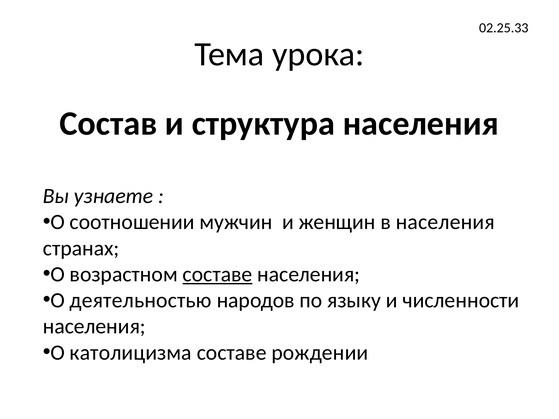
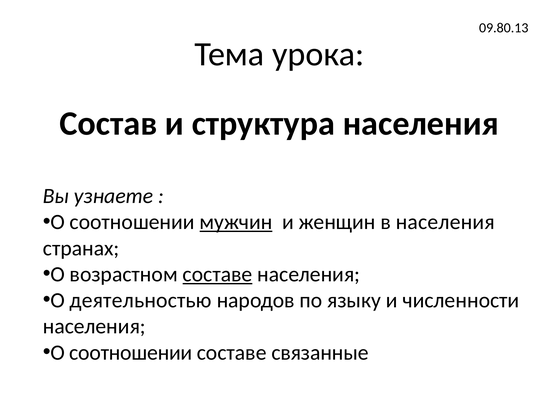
02.25.33: 02.25.33 -> 09.80.13
мужчин underline: none -> present
католицизма at (131, 353): католицизма -> соотношении
рождении: рождении -> связанные
